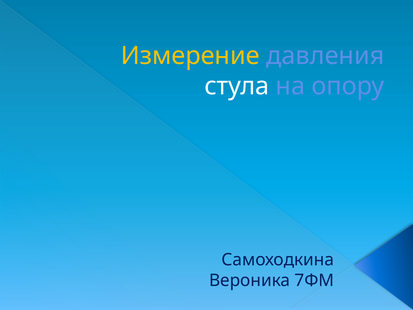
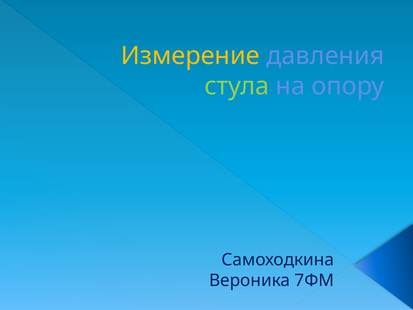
стула colour: white -> light green
